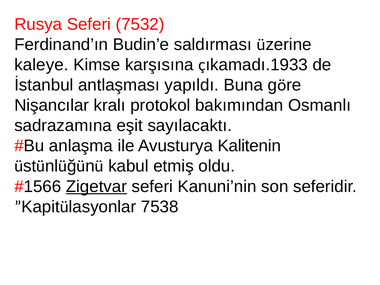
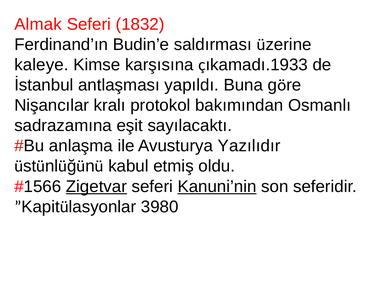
Rusya: Rusya -> Almak
7532: 7532 -> 1832
Kalitenin: Kalitenin -> Yazılıdır
Kanuni’nin underline: none -> present
7538: 7538 -> 3980
